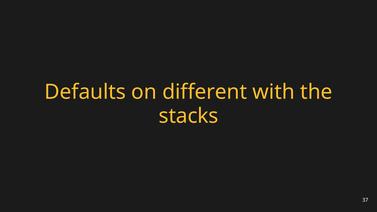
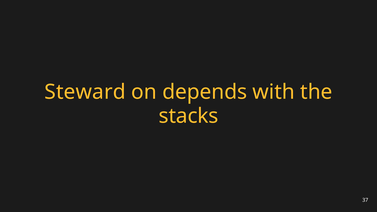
Defaults: Defaults -> Steward
different: different -> depends
